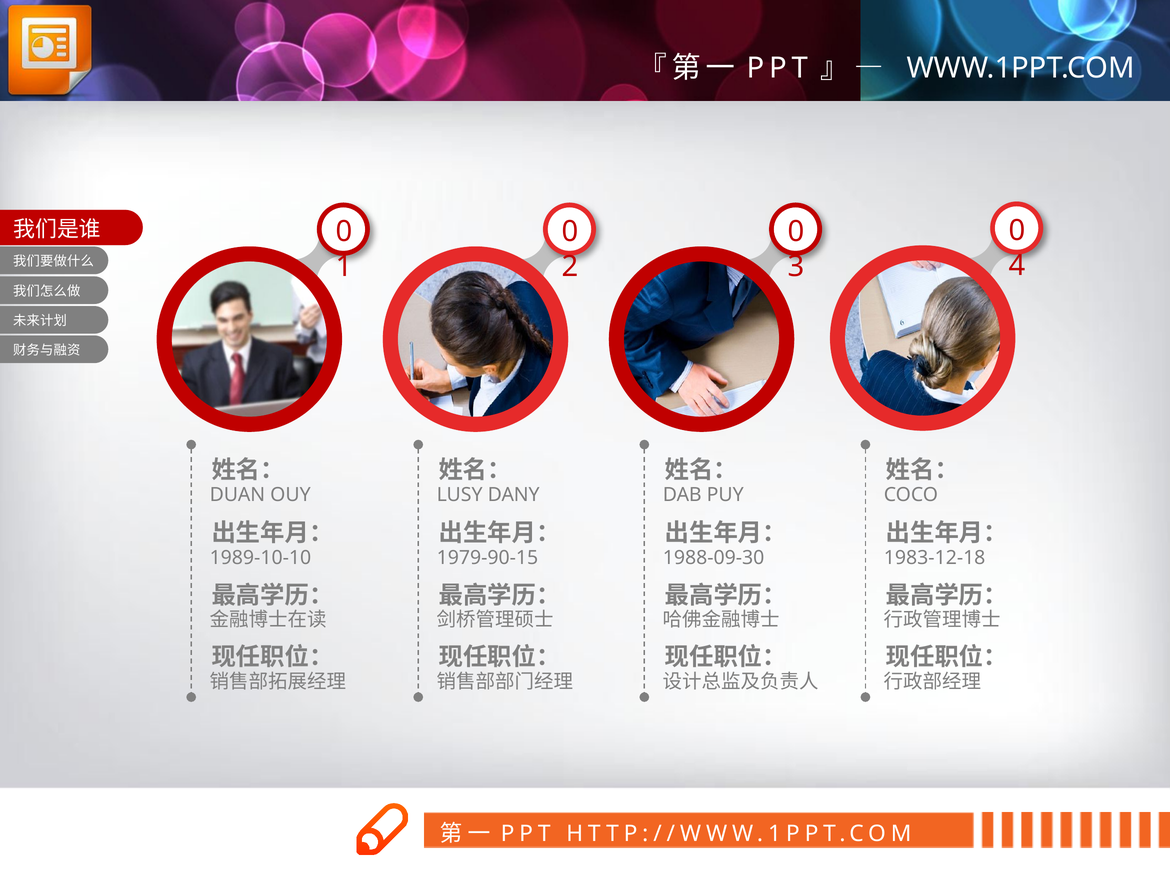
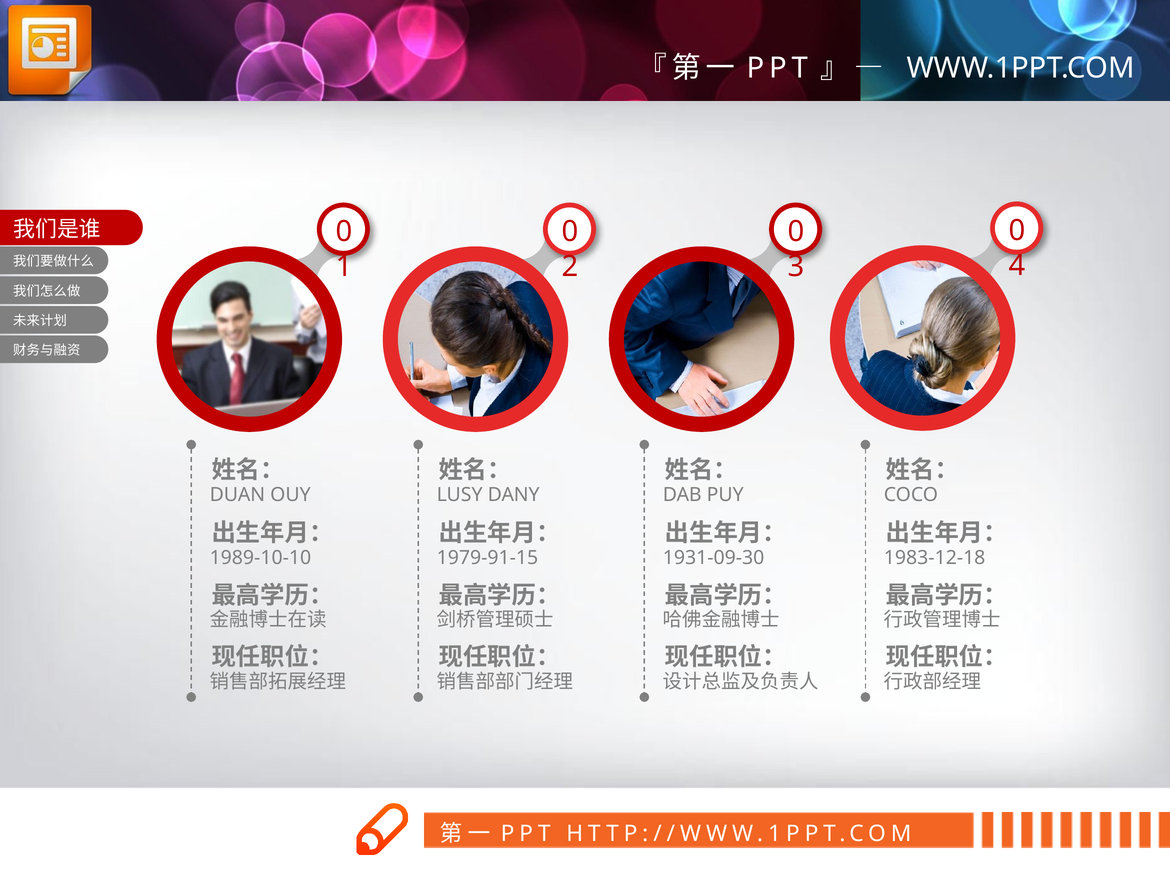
1979-90-15: 1979-90-15 -> 1979-91-15
1988-09-30: 1988-09-30 -> 1931-09-30
